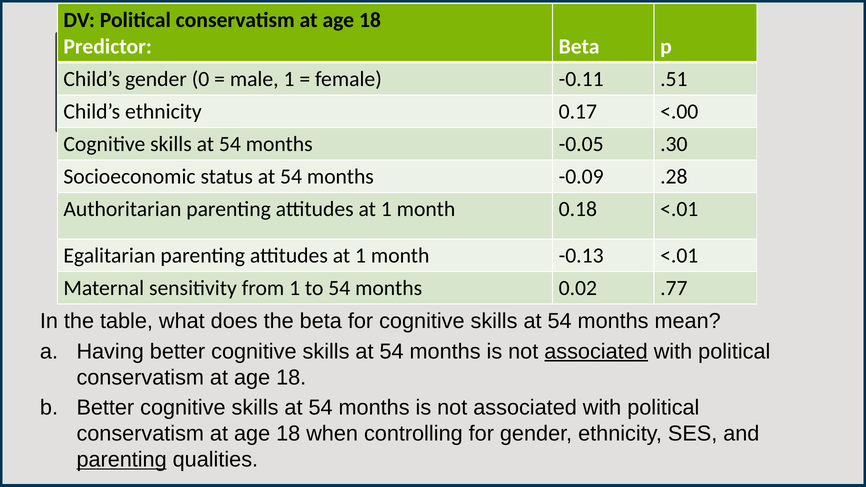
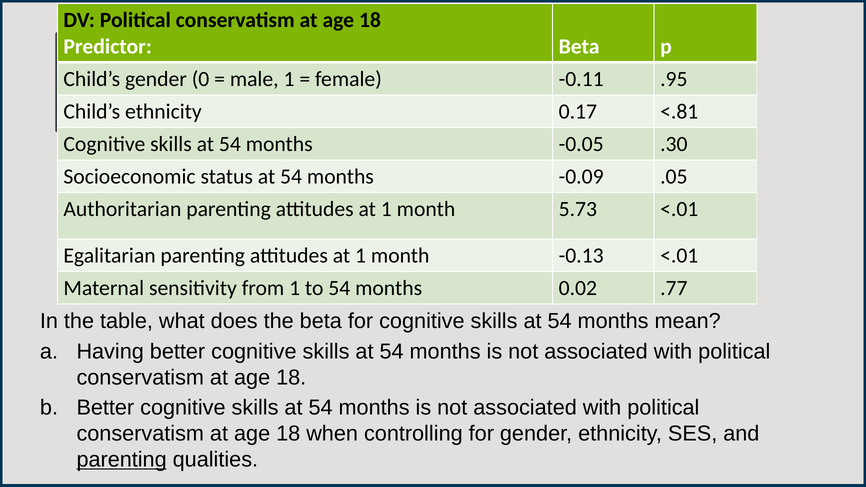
.51: .51 -> .95
<.00: <.00 -> <.81
.28: .28 -> .05
0.18: 0.18 -> 5.73
associated at (596, 351) underline: present -> none
